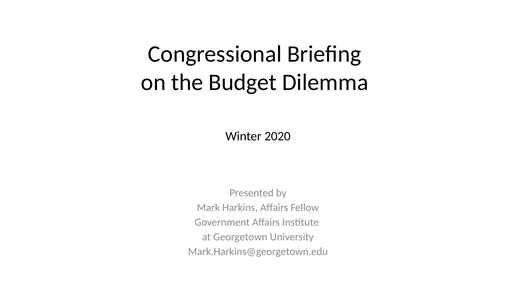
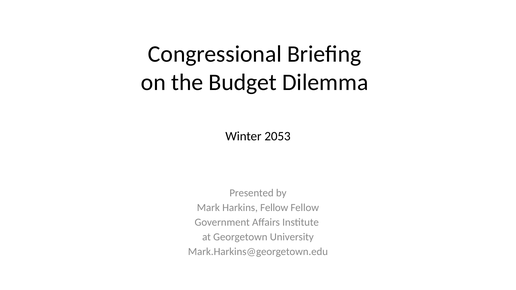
2020: 2020 -> 2053
Harkins Affairs: Affairs -> Fellow
